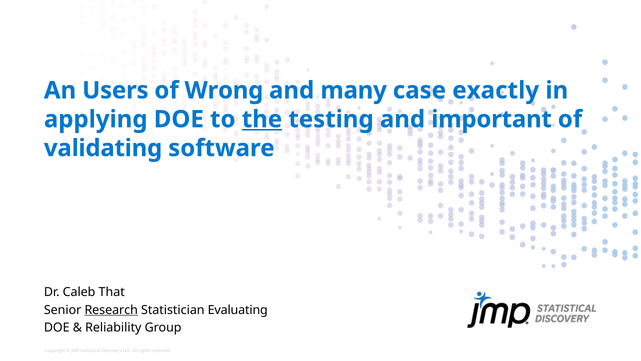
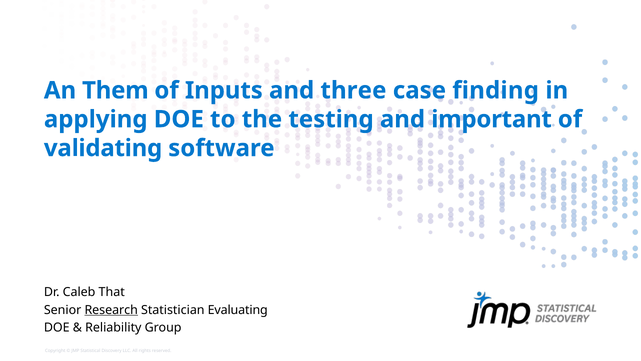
Users: Users -> Them
Wrong: Wrong -> Inputs
many: many -> three
exactly: exactly -> finding
the underline: present -> none
